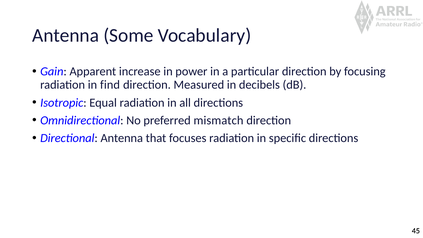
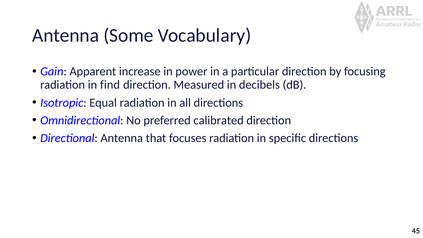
mismatch: mismatch -> calibrated
